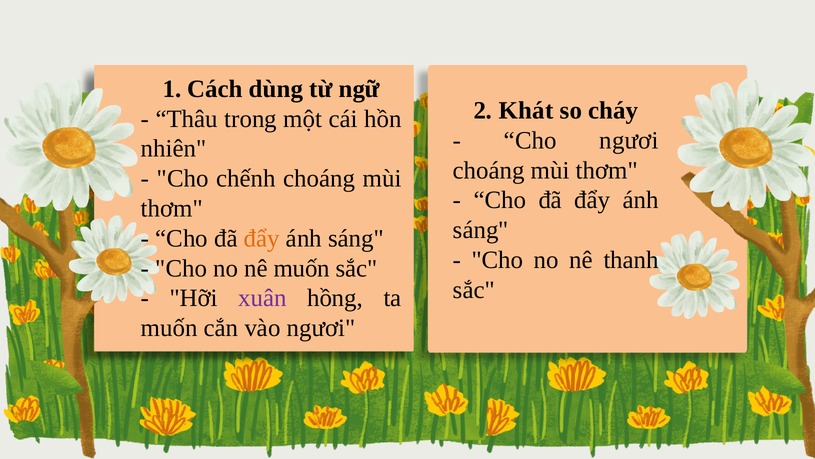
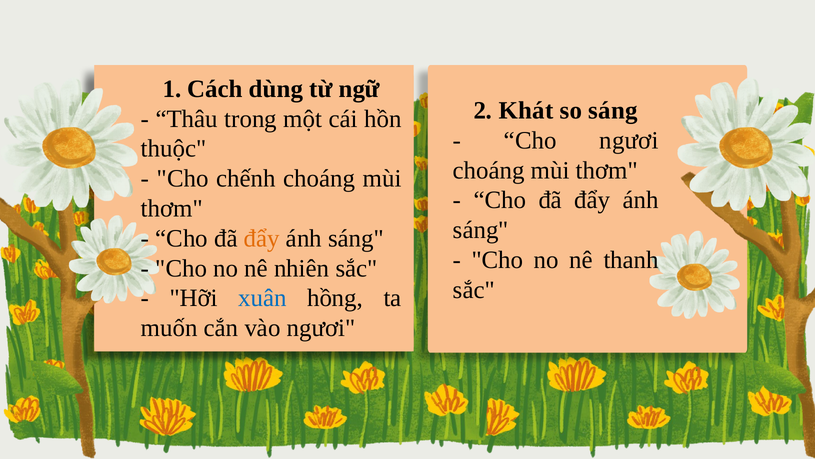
so cháy: cháy -> sáng
nhiên: nhiên -> thuộc
nê muốn: muốn -> nhiên
xuân colour: purple -> blue
